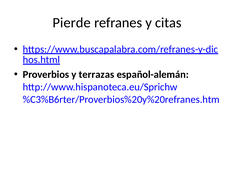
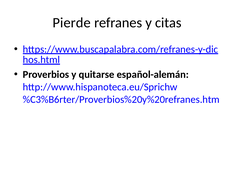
terrazas: terrazas -> quitarse
